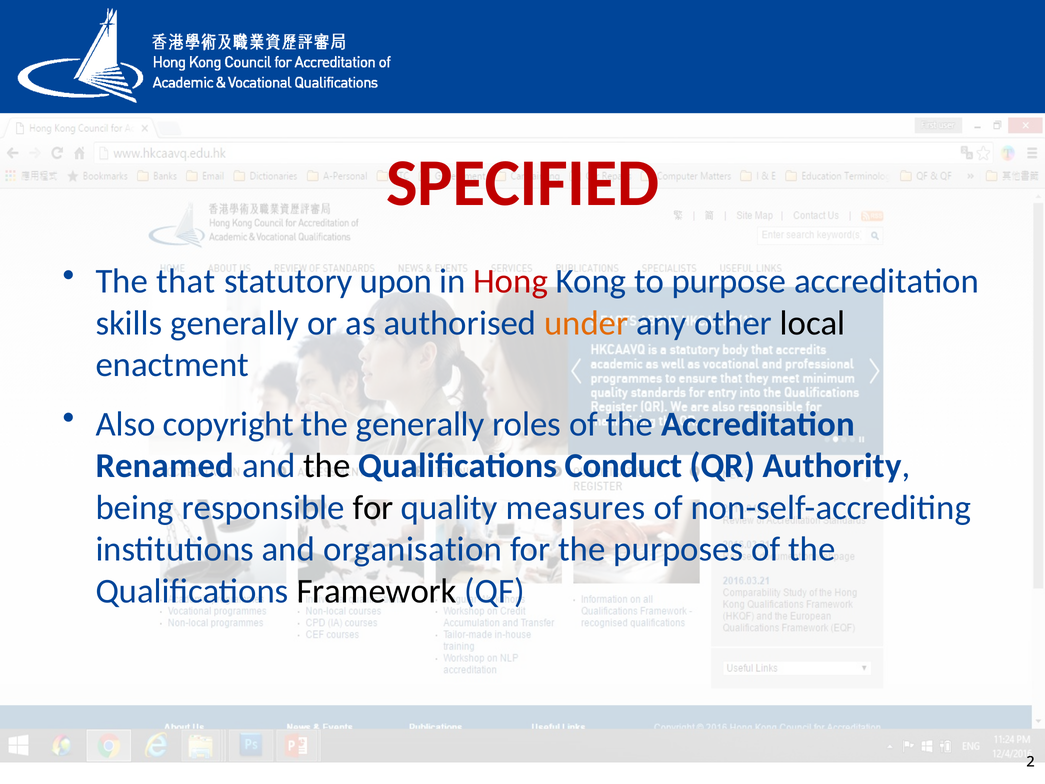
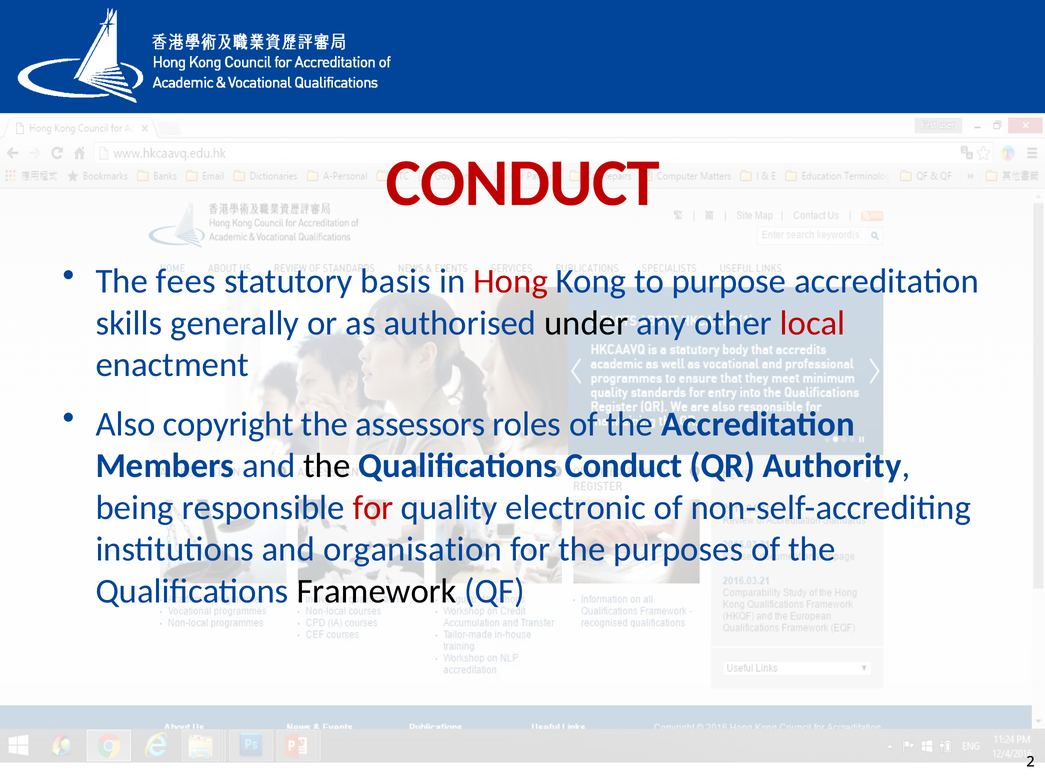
SPECIFIED at (523, 183): SPECIFIED -> CONDUCT
that: that -> fees
upon: upon -> basis
under colour: orange -> black
local colour: black -> red
the generally: generally -> assessors
Renamed: Renamed -> Members
for at (373, 508) colour: black -> red
measures: measures -> electronic
